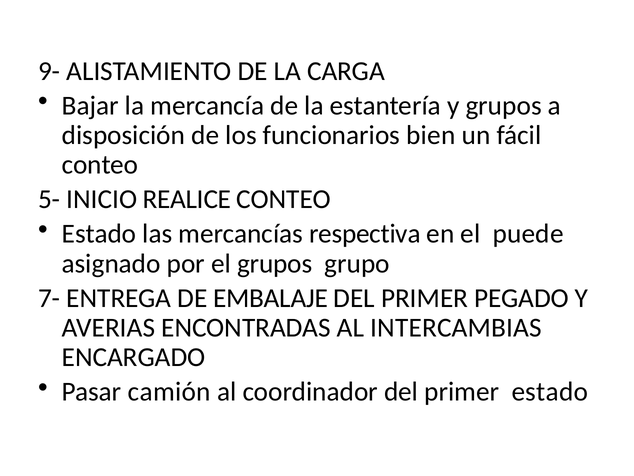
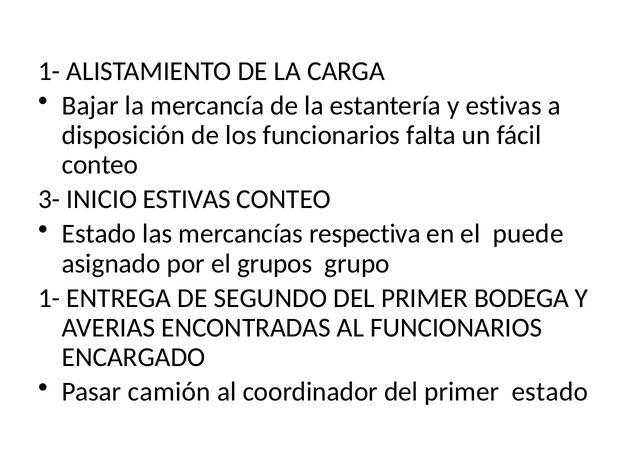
9- at (49, 71): 9- -> 1-
y grupos: grupos -> estivas
bien: bien -> falta
5-: 5- -> 3-
INICIO REALICE: REALICE -> ESTIVAS
7- at (49, 298): 7- -> 1-
EMBALAJE: EMBALAJE -> SEGUNDO
PEGADO: PEGADO -> BODEGA
AL INTERCAMBIAS: INTERCAMBIAS -> FUNCIONARIOS
